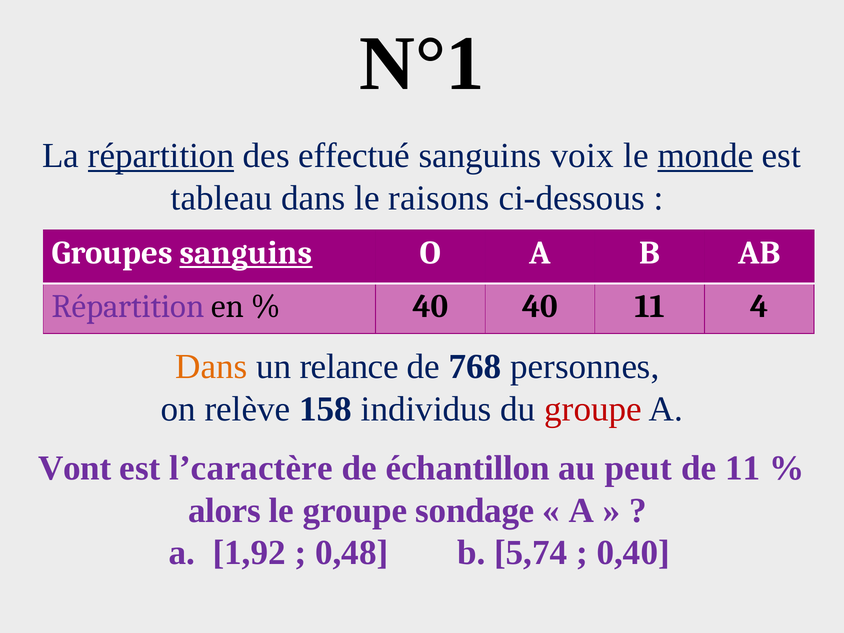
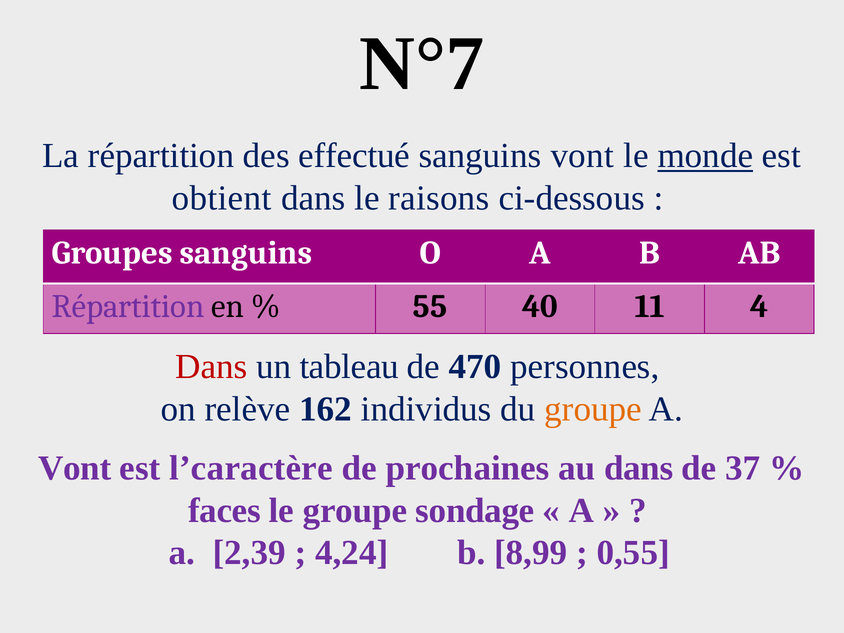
N°1: N°1 -> N°7
répartition at (161, 156) underline: present -> none
sanguins voix: voix -> vont
tableau: tableau -> obtient
sanguins at (246, 253) underline: present -> none
40 at (430, 306): 40 -> 55
Dans at (211, 367) colour: orange -> red
relance: relance -> tableau
768: 768 -> 470
158: 158 -> 162
groupe at (593, 409) colour: red -> orange
échantillon: échantillon -> prochaines
au peut: peut -> dans
de 11: 11 -> 37
alors: alors -> faces
1,92: 1,92 -> 2,39
0,48: 0,48 -> 4,24
5,74: 5,74 -> 8,99
0,40: 0,40 -> 0,55
